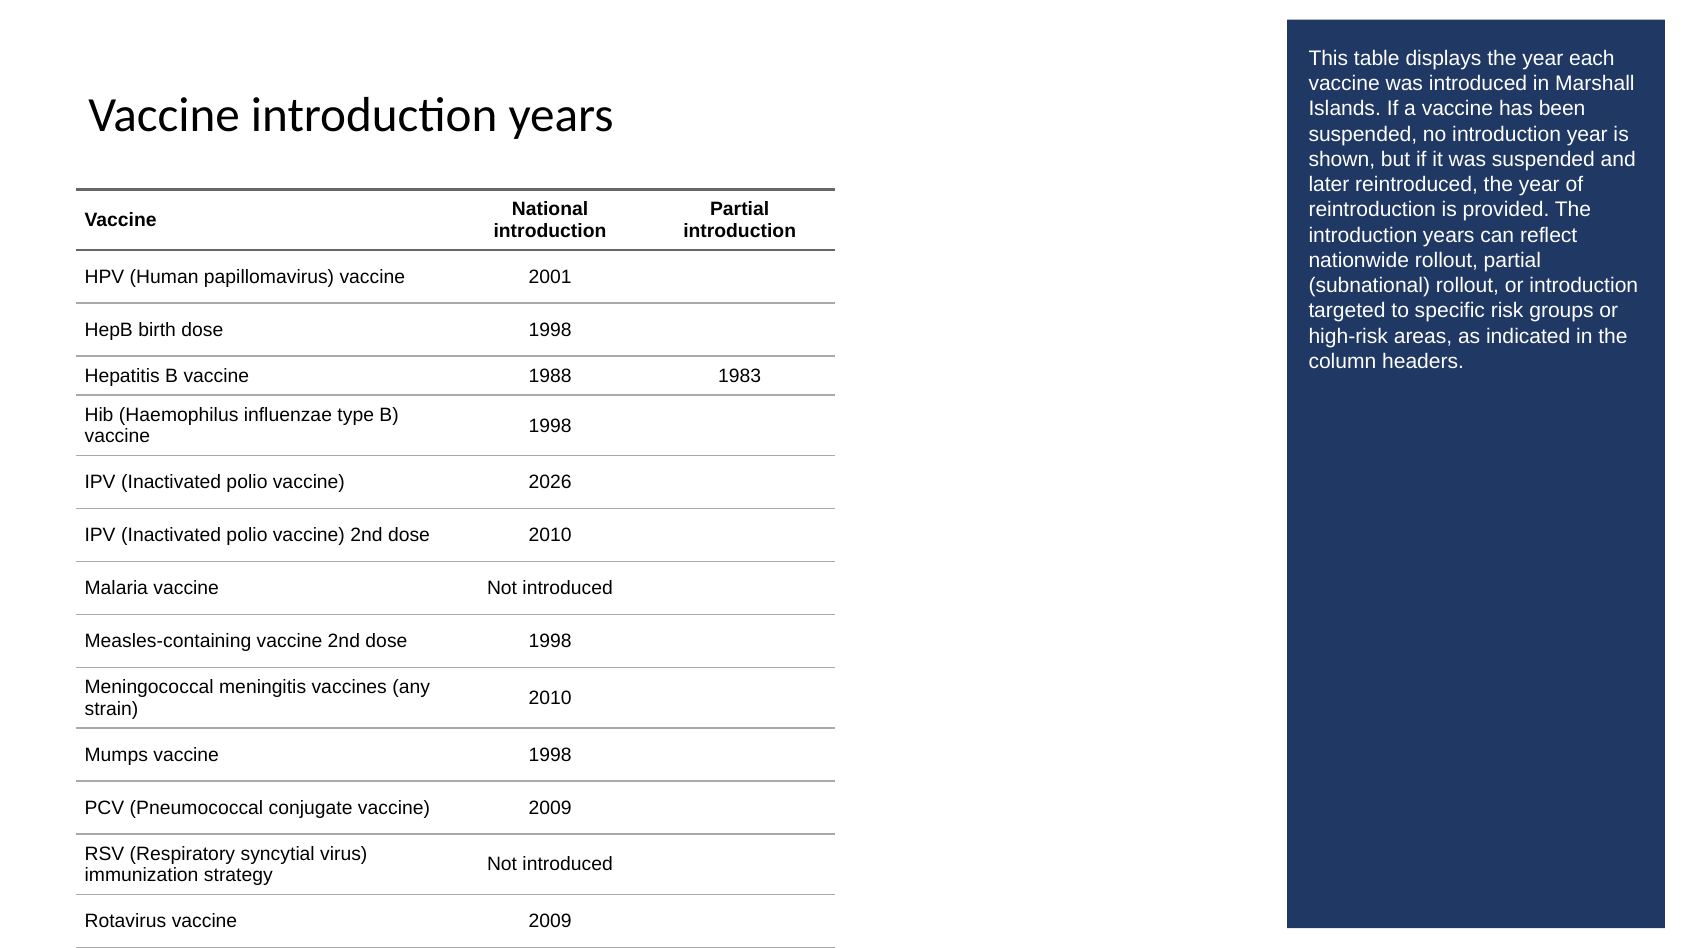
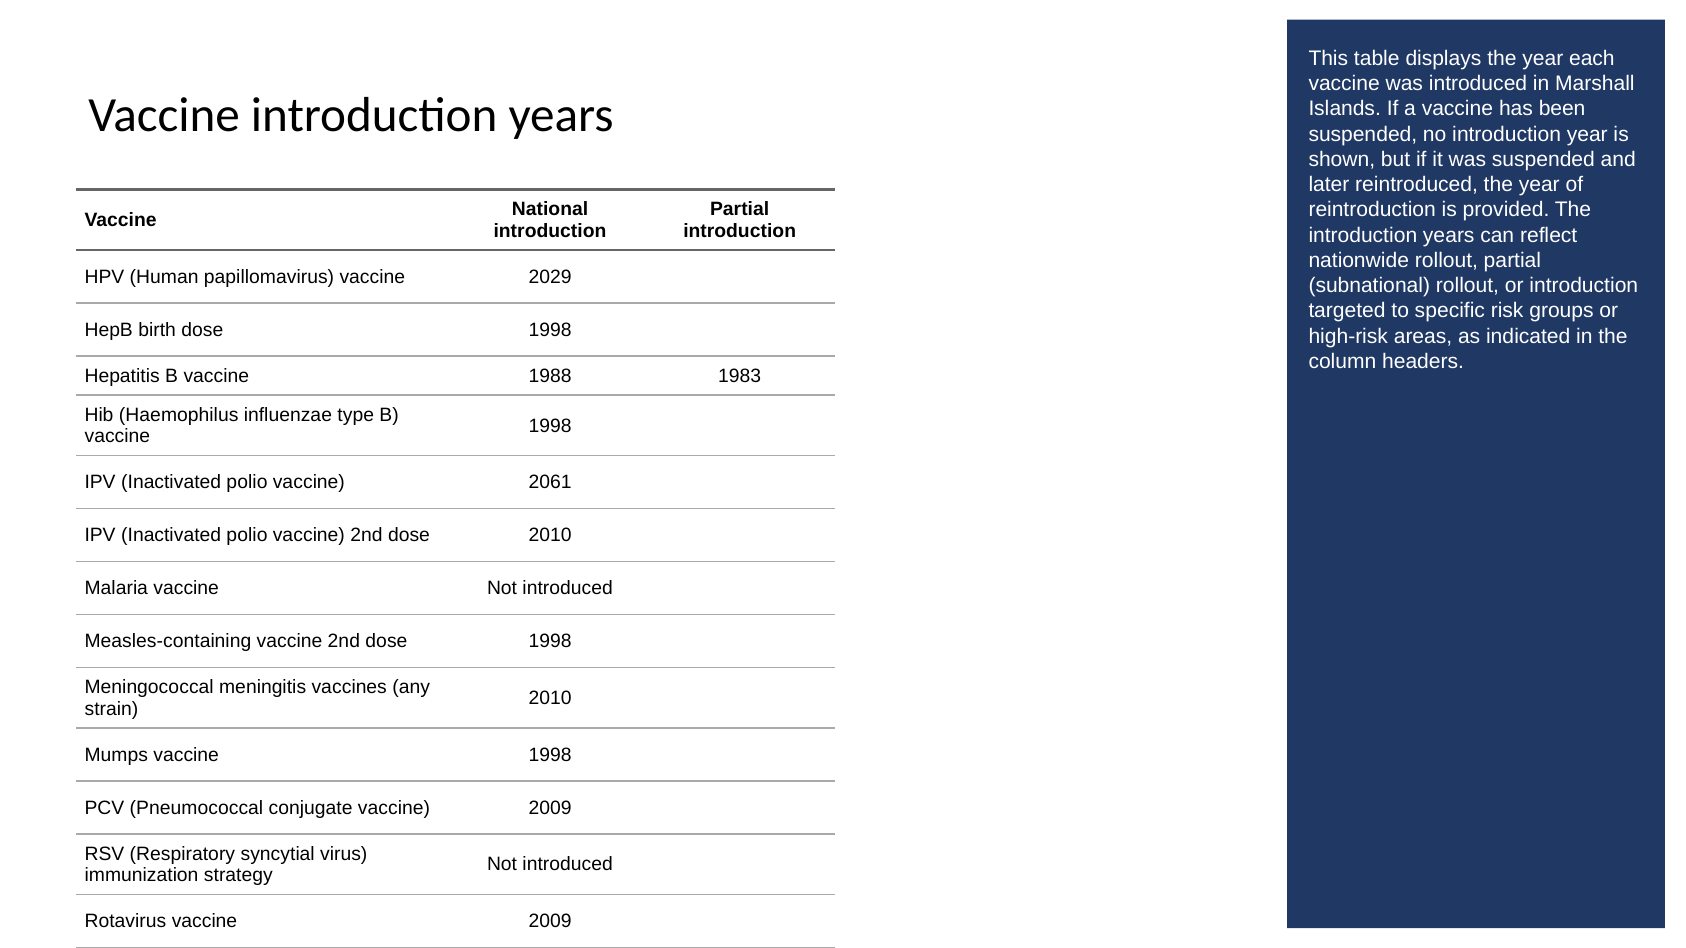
2001: 2001 -> 2029
2026: 2026 -> 2061
